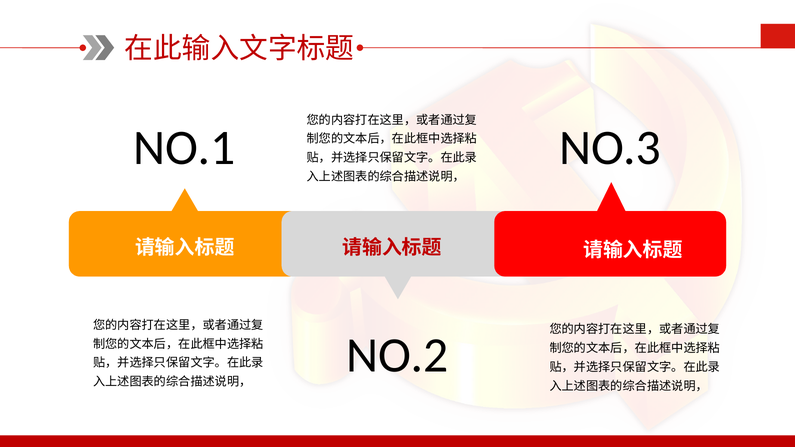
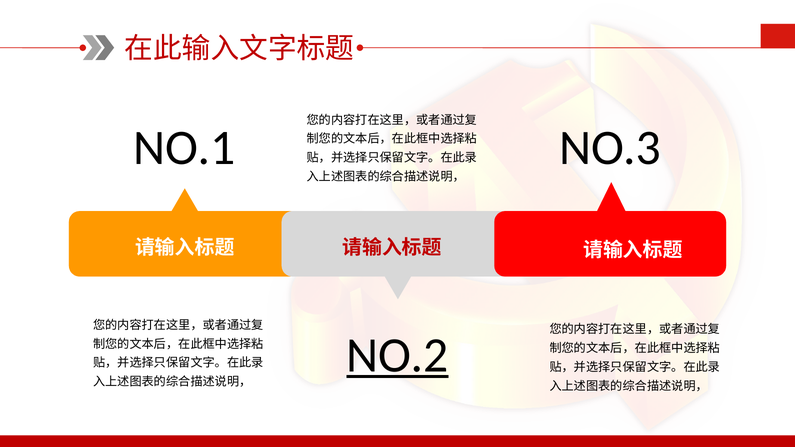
NO.2 underline: none -> present
